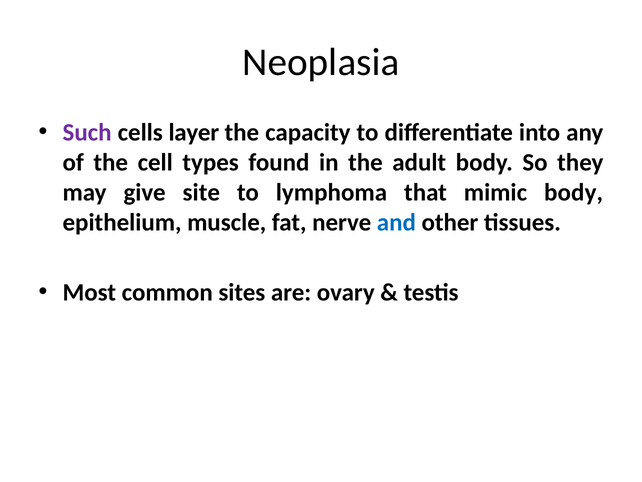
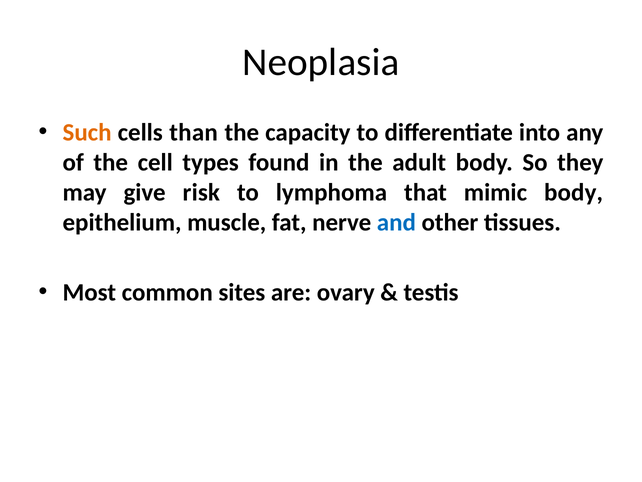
Such colour: purple -> orange
layer: layer -> than
site: site -> risk
